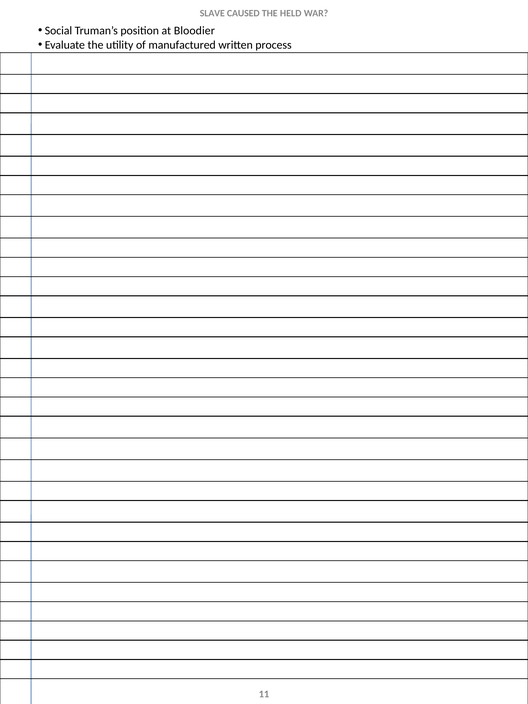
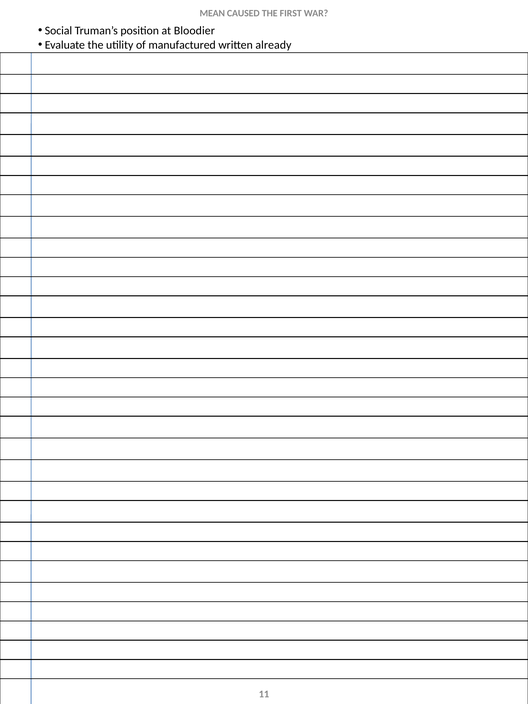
SLAVE: SLAVE -> MEAN
HELD: HELD -> FIRST
process: process -> already
